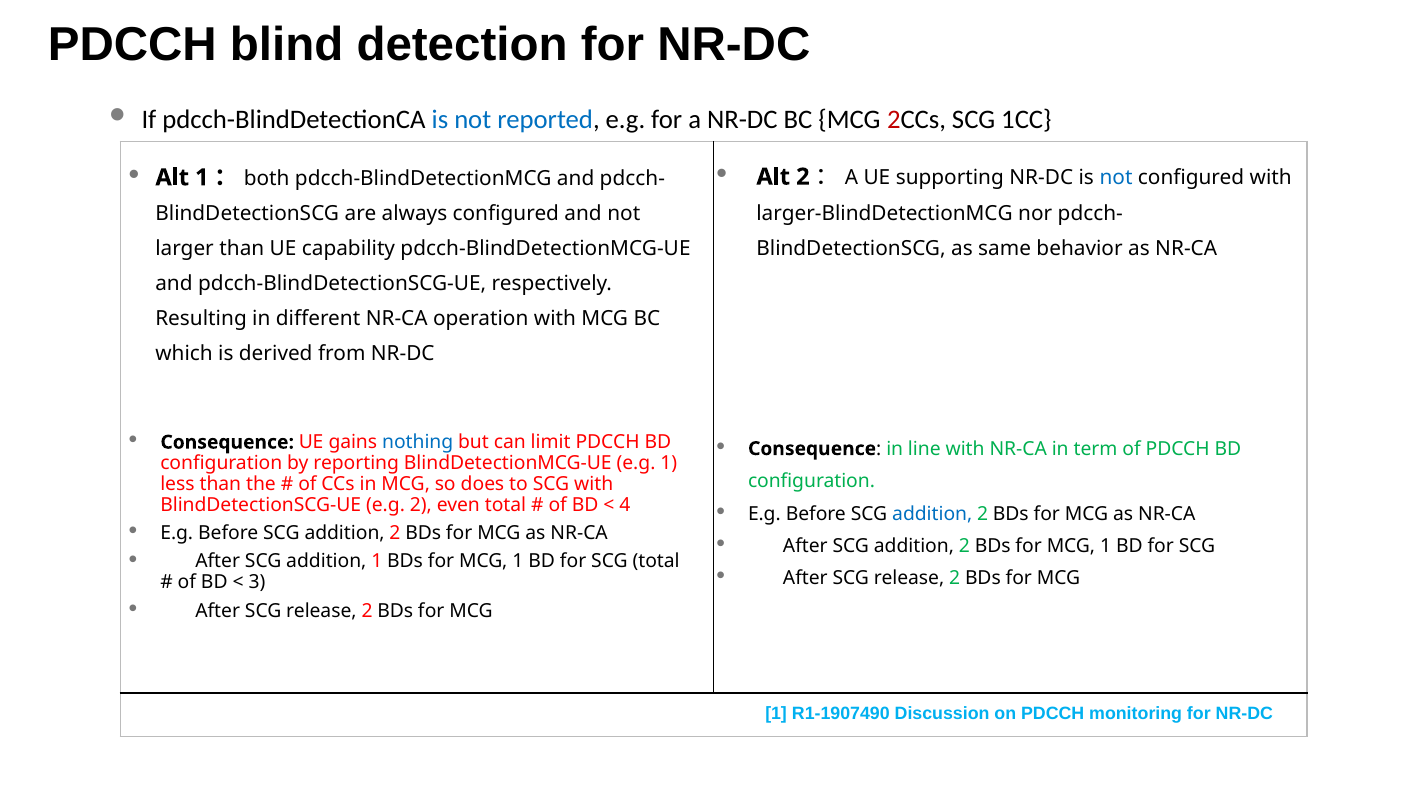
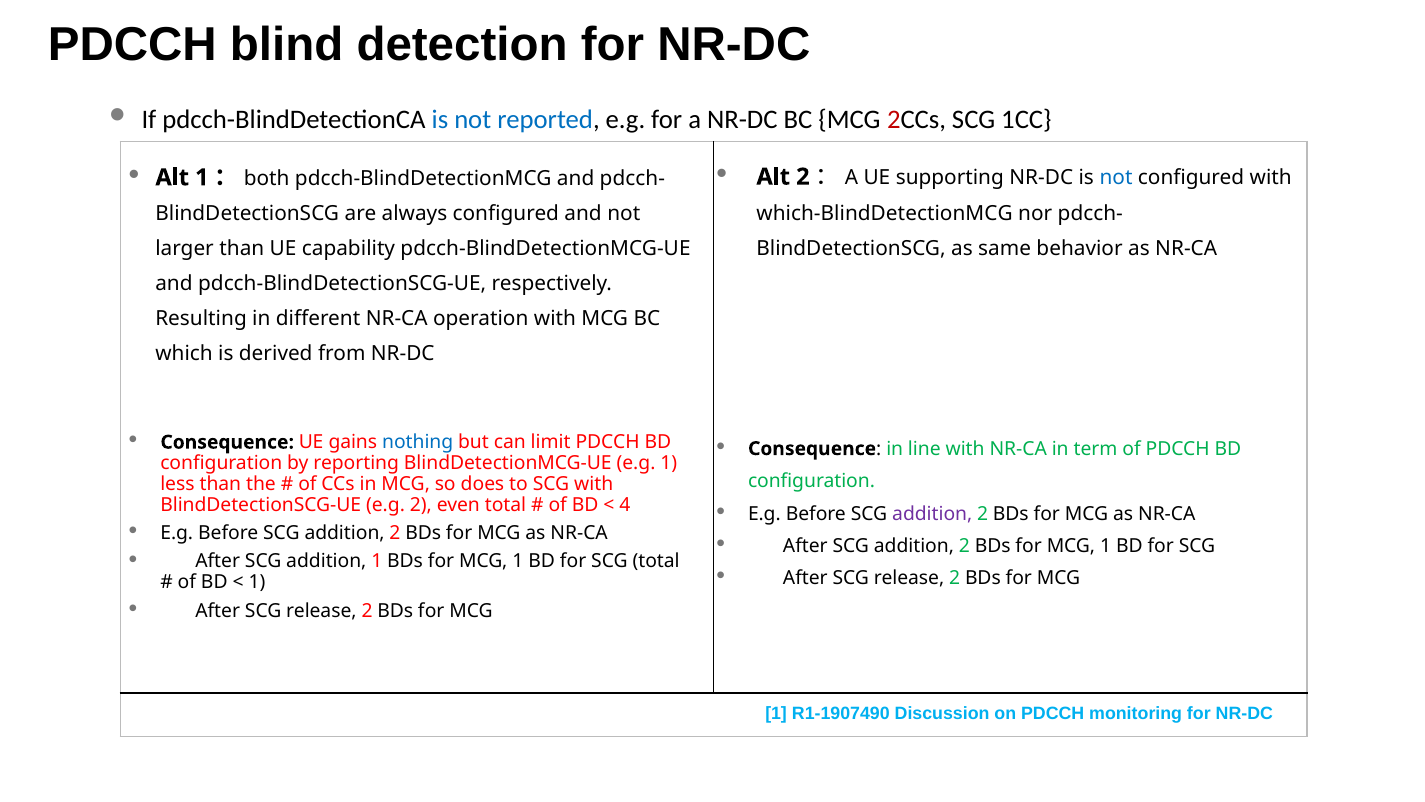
larger-BlindDetectionMCG: larger-BlindDetectionMCG -> which-BlindDetectionMCG
addition at (932, 513) colour: blue -> purple
3 at (257, 582): 3 -> 1
